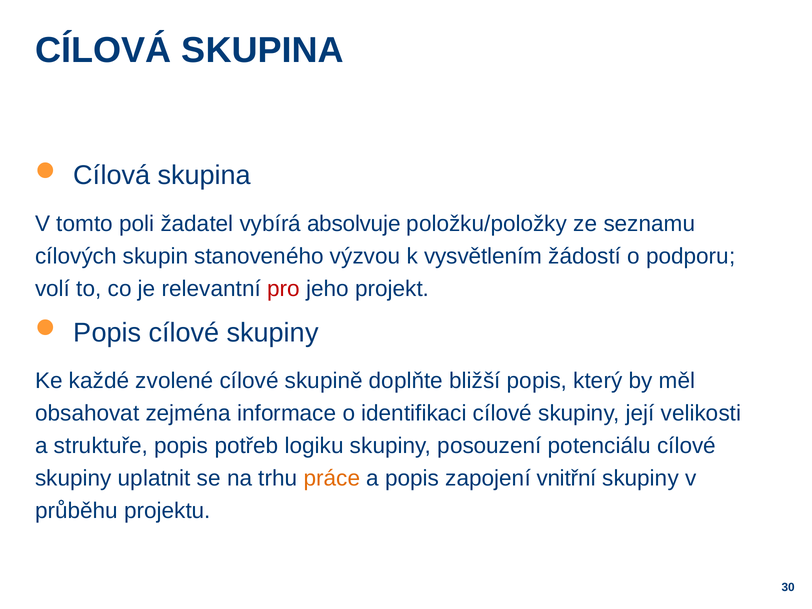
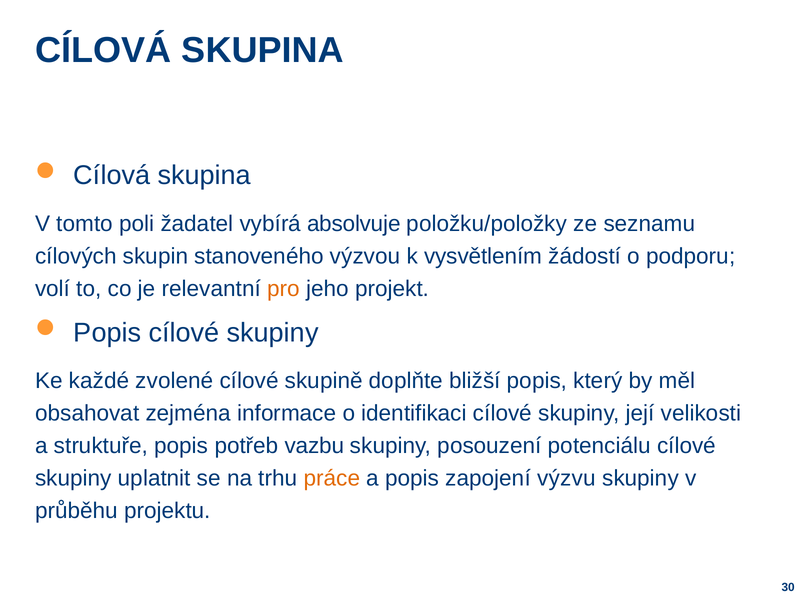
pro colour: red -> orange
logiku: logiku -> vazbu
vnitřní: vnitřní -> výzvu
